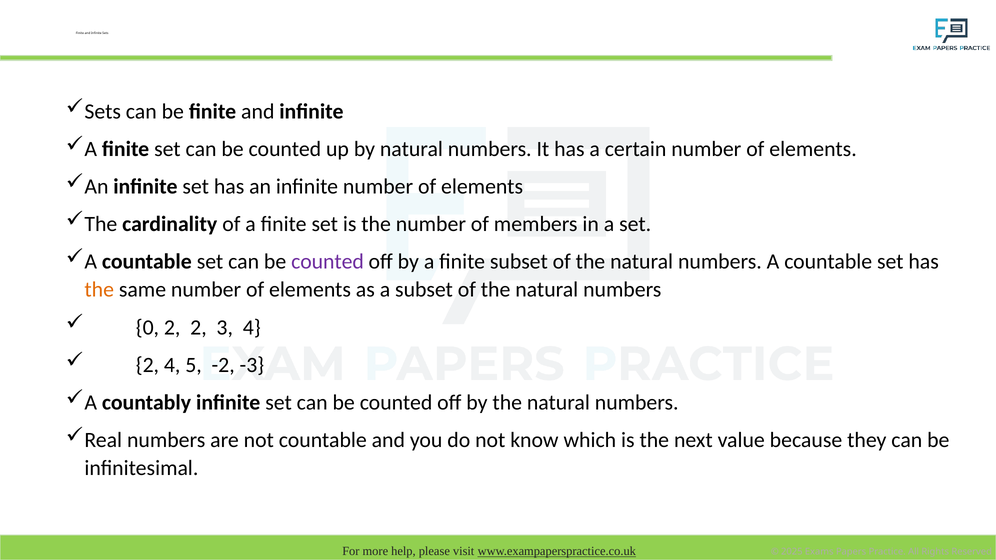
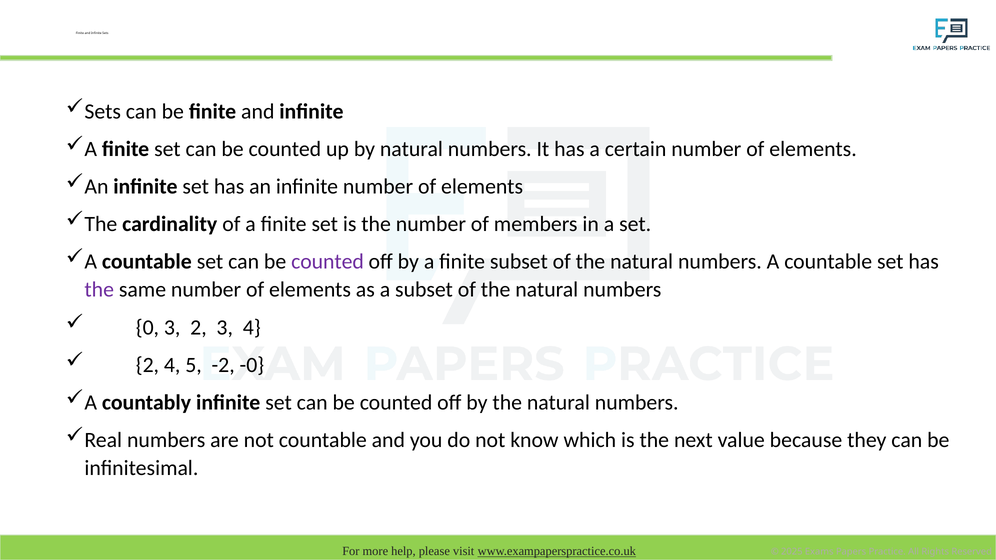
the at (99, 290) colour: orange -> purple
0 2: 2 -> 3
-3: -3 -> -0
